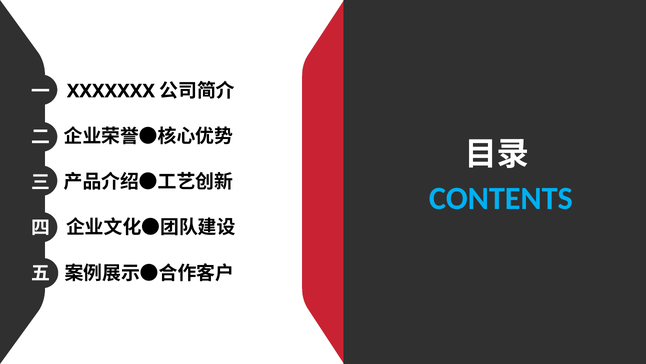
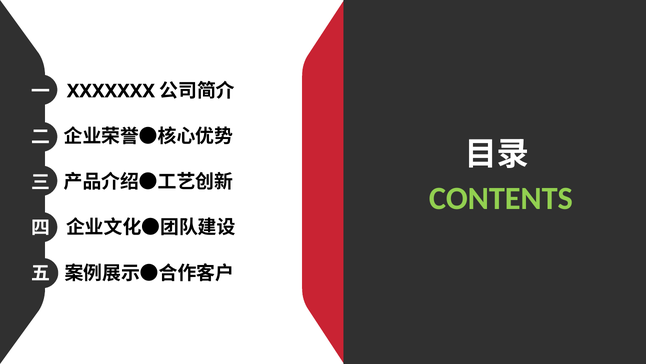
CONTENTS colour: light blue -> light green
